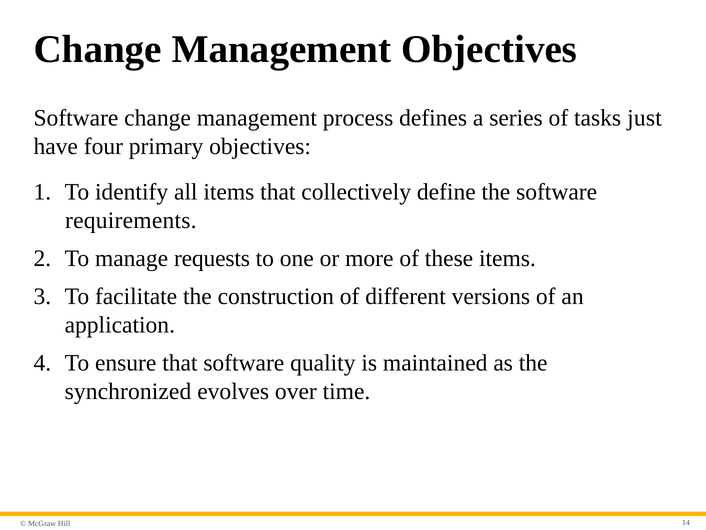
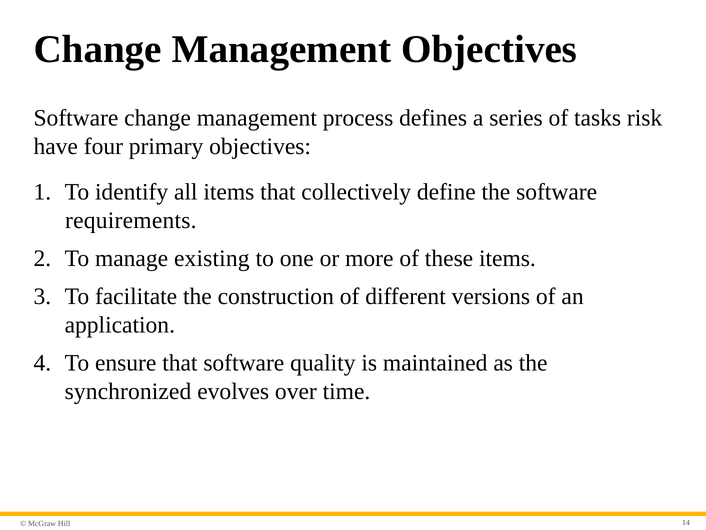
just: just -> risk
requests: requests -> existing
